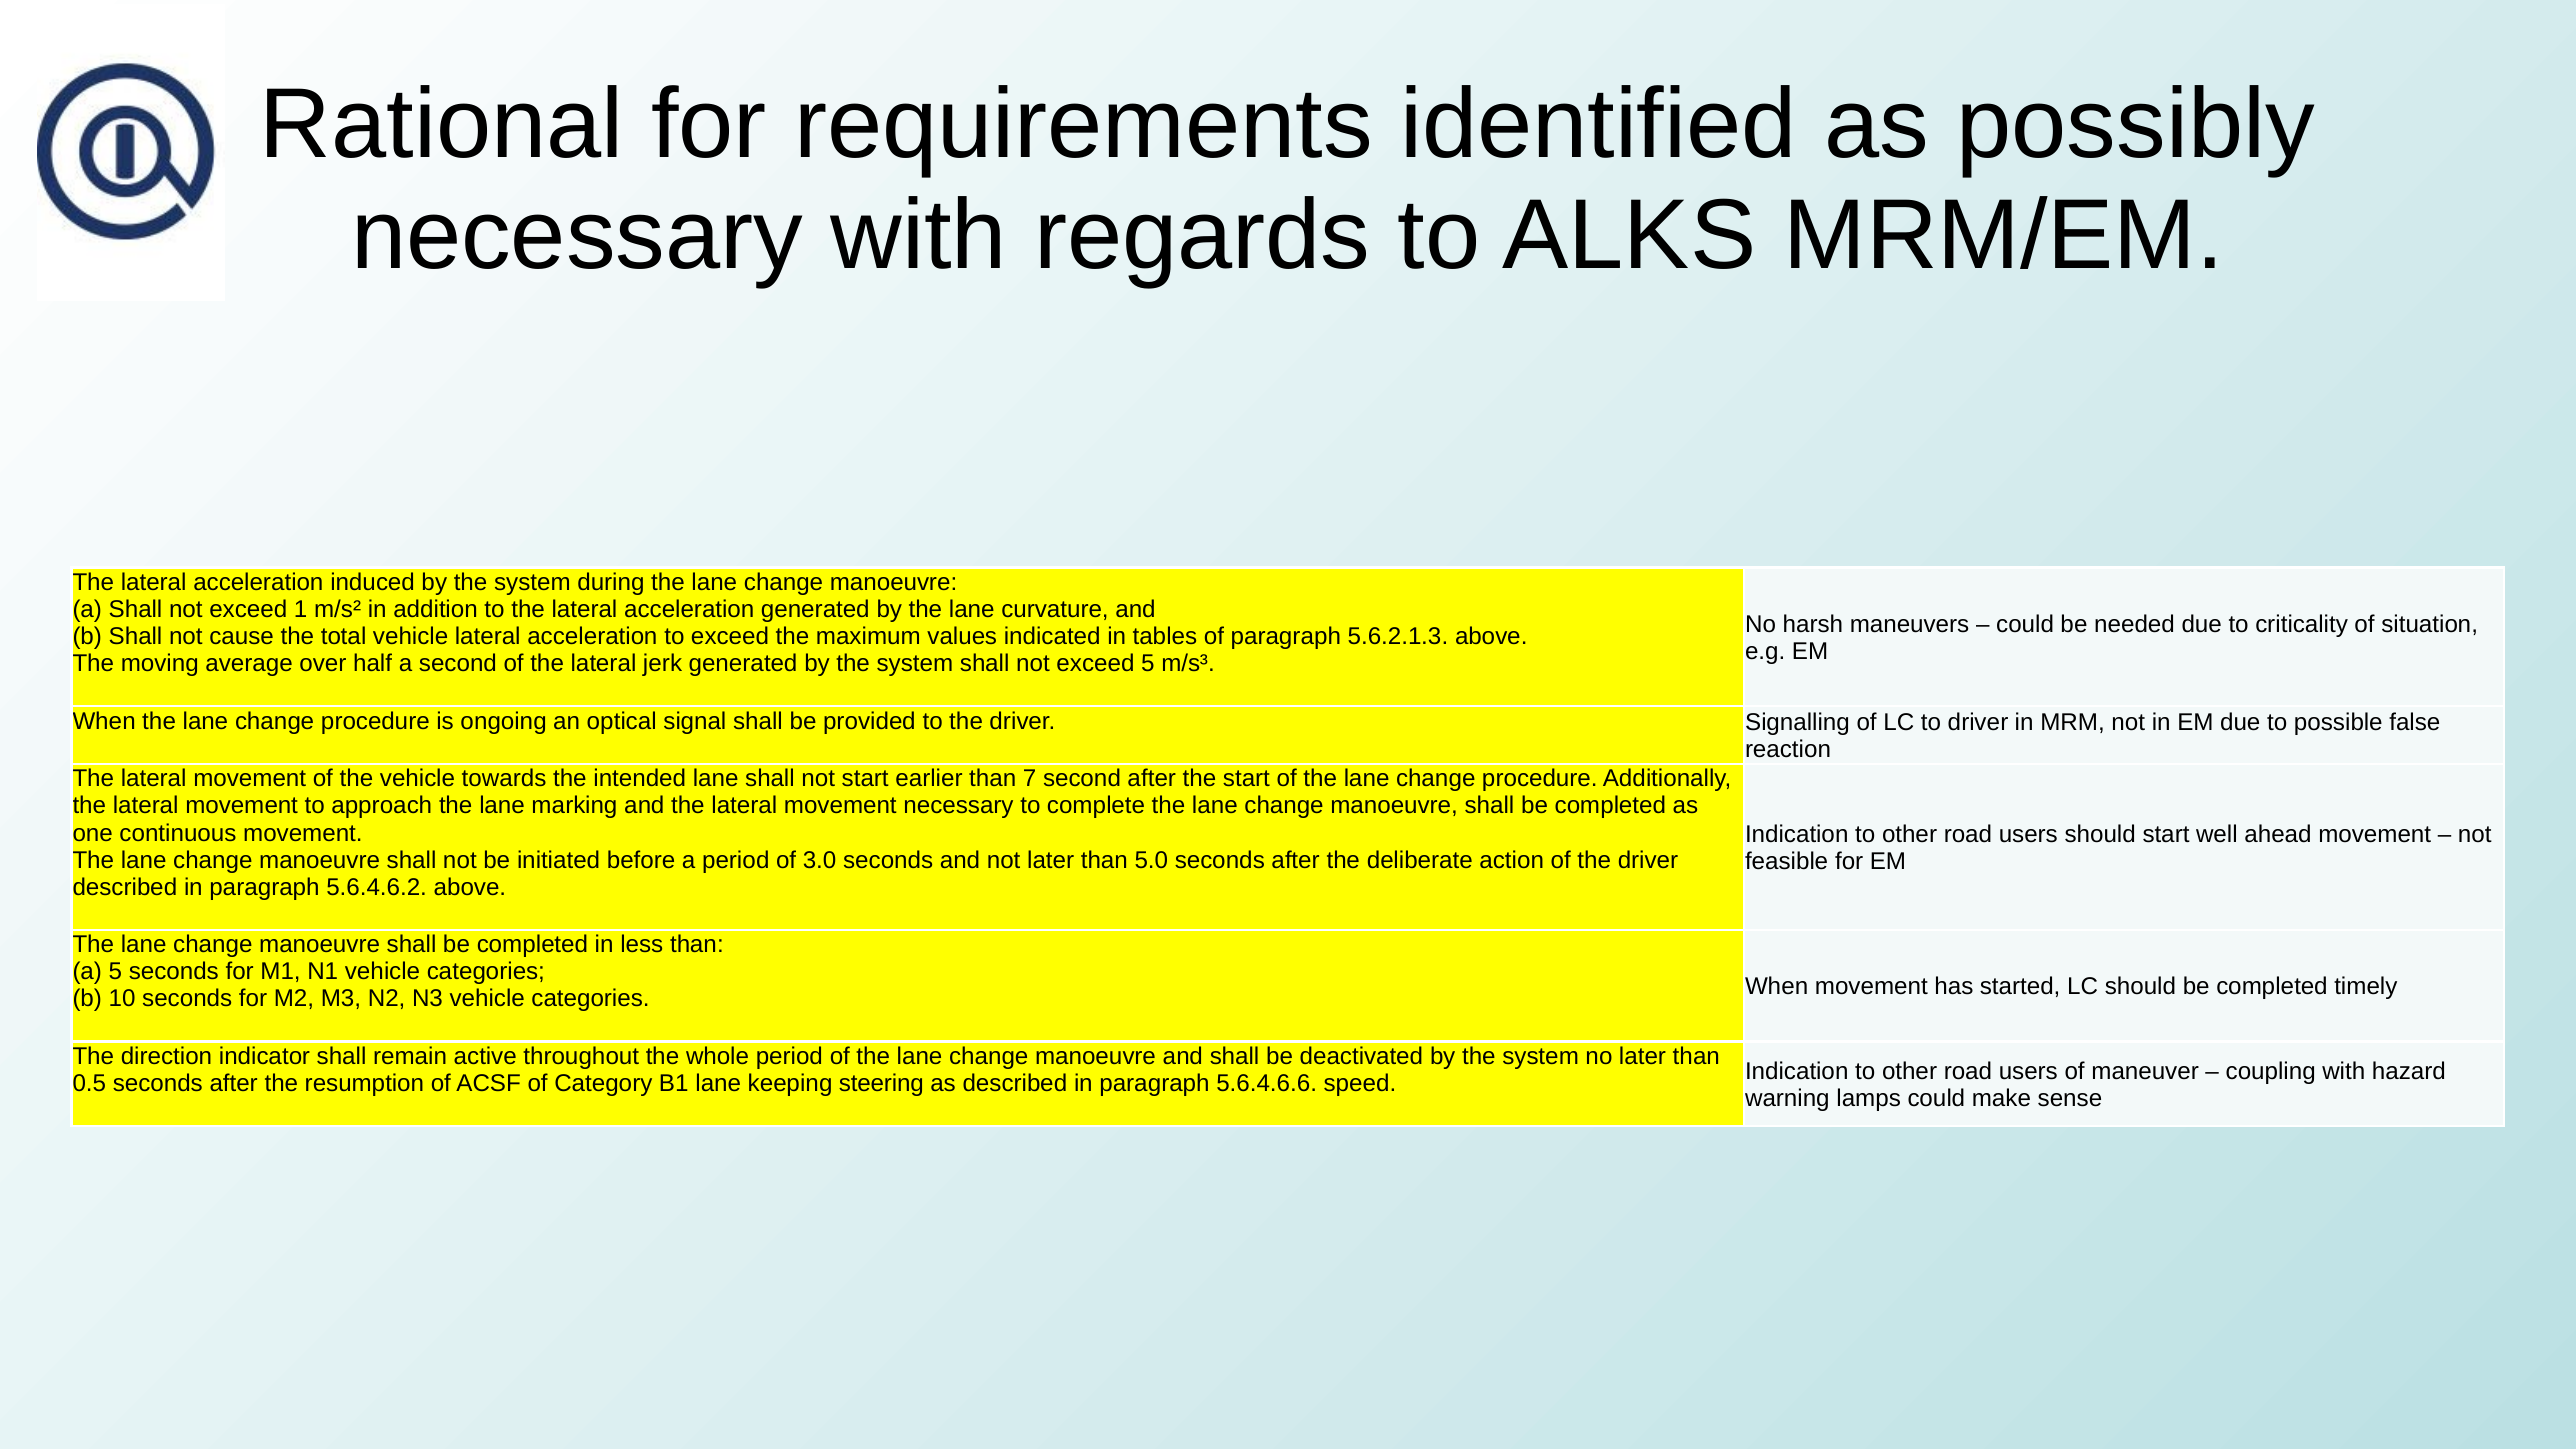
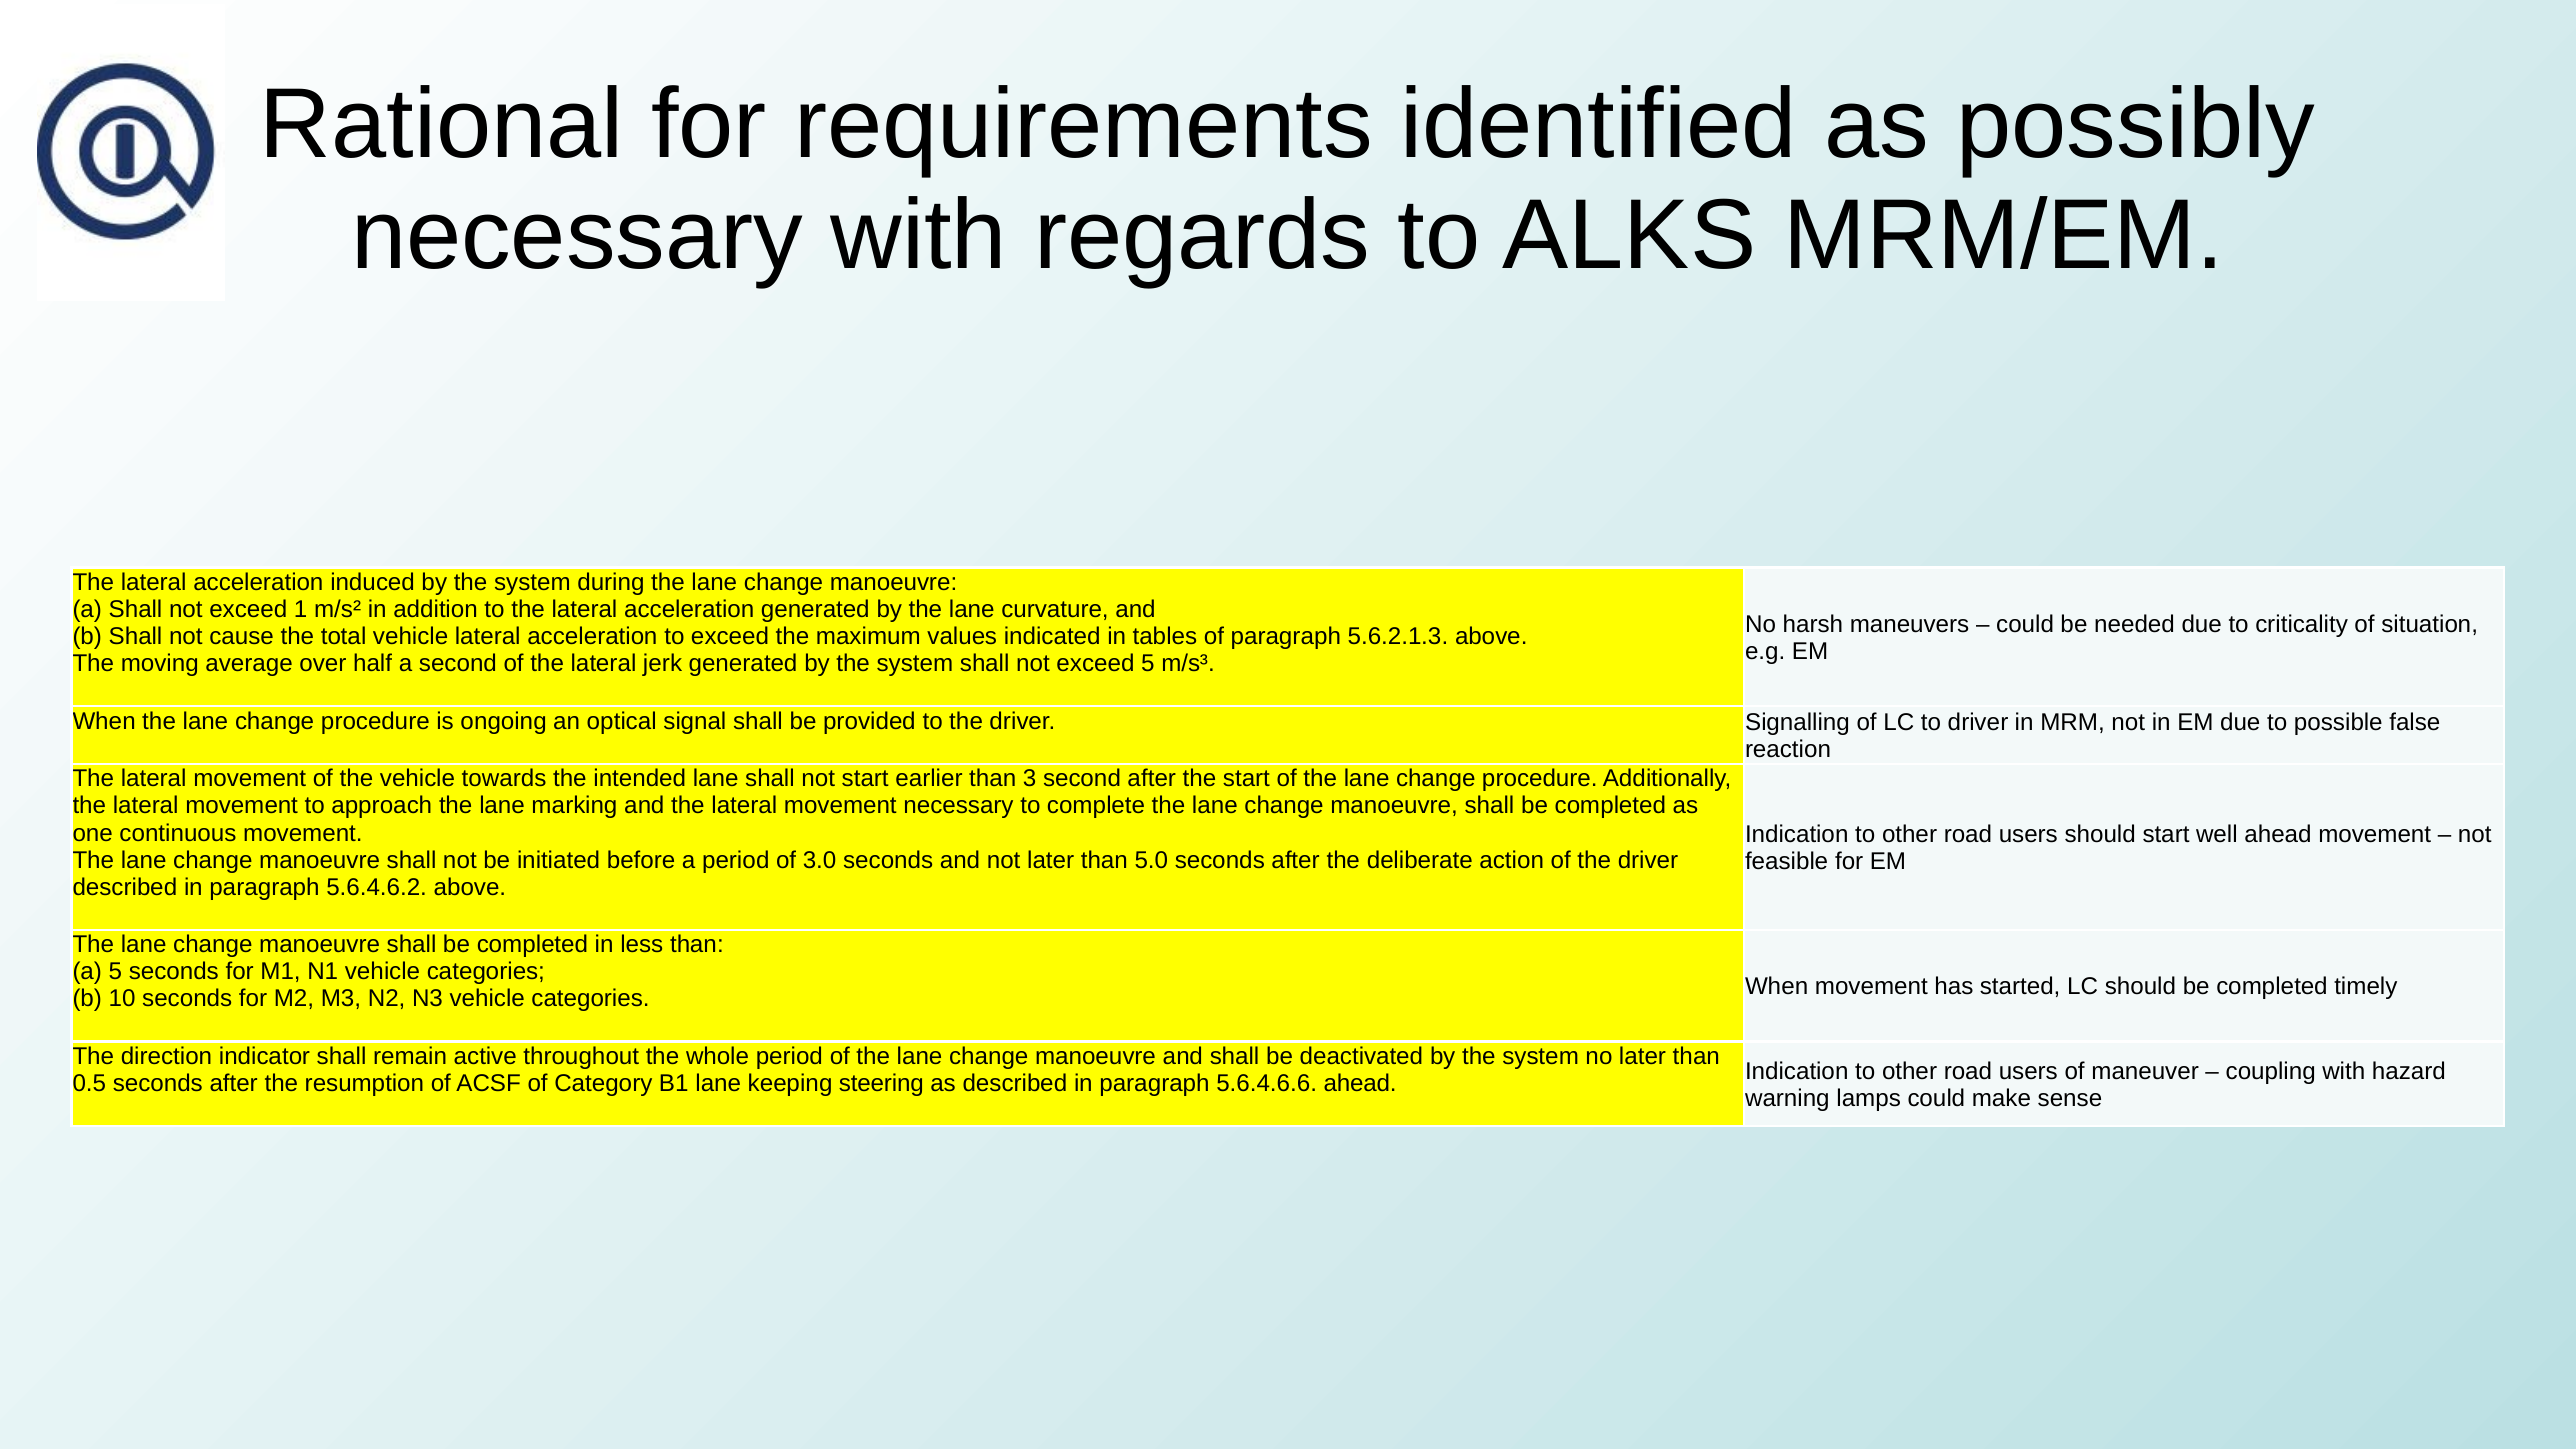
7: 7 -> 3
5.6.4.6.6 speed: speed -> ahead
